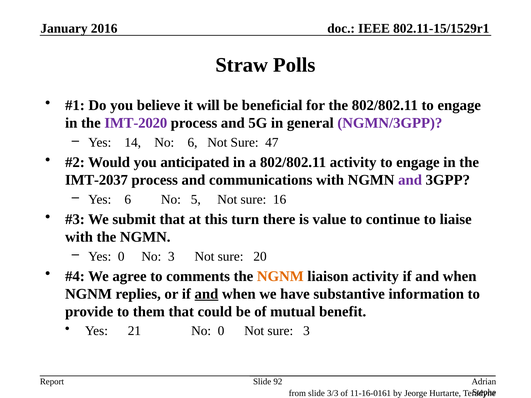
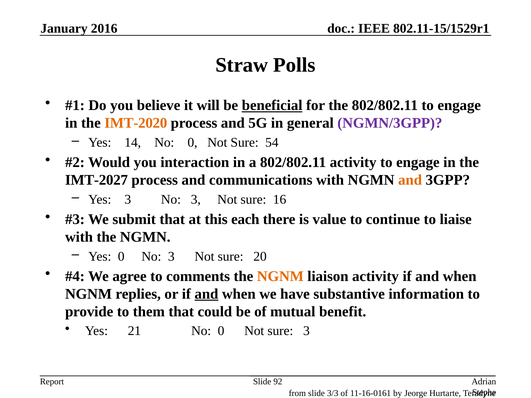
beneficial underline: none -> present
IMT-2020 colour: purple -> orange
14 No 6: 6 -> 0
47: 47 -> 54
anticipated: anticipated -> interaction
IMT-2037: IMT-2037 -> IMT-2027
and at (410, 180) colour: purple -> orange
Yes 6: 6 -> 3
5 at (196, 200): 5 -> 3
turn: turn -> each
